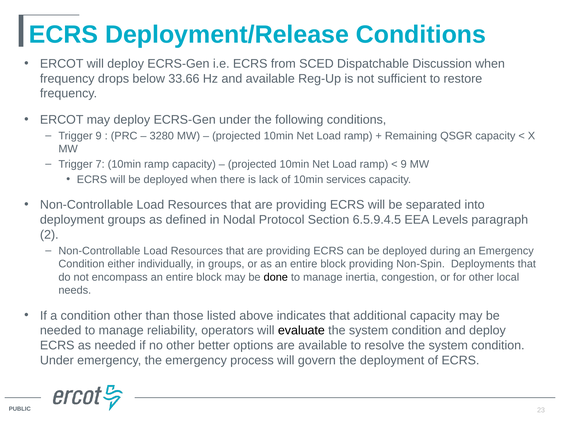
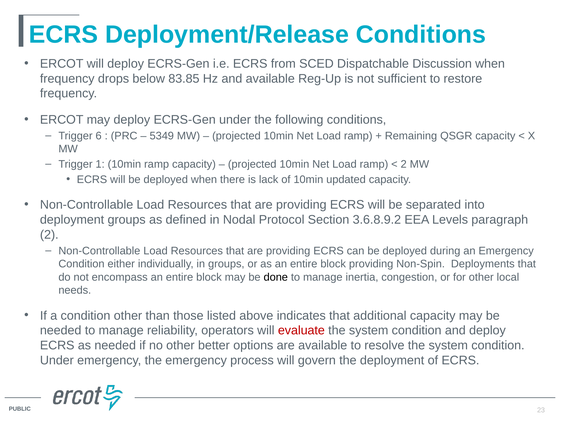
33.66: 33.66 -> 83.85
Trigger 9: 9 -> 6
3280: 3280 -> 5349
7: 7 -> 1
9 at (404, 164): 9 -> 2
services: services -> updated
6.5.9.4.5: 6.5.9.4.5 -> 3.6.8.9.2
evaluate colour: black -> red
